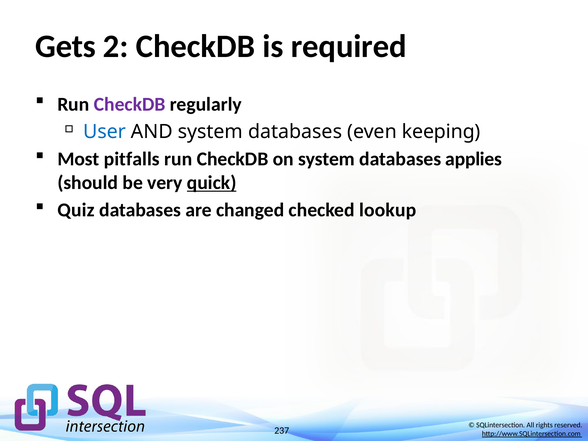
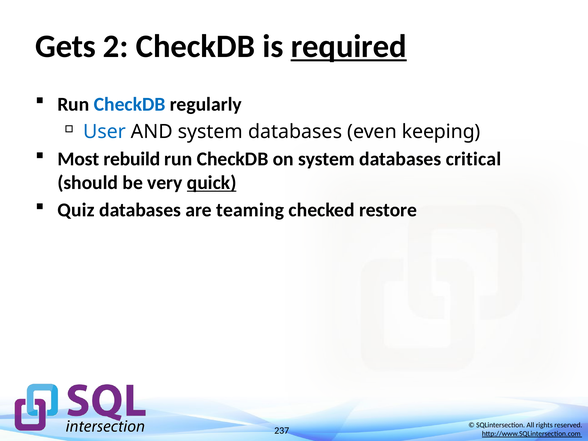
required underline: none -> present
CheckDB at (130, 104) colour: purple -> blue
pitfalls: pitfalls -> rebuild
applies: applies -> critical
changed: changed -> teaming
lookup: lookup -> restore
